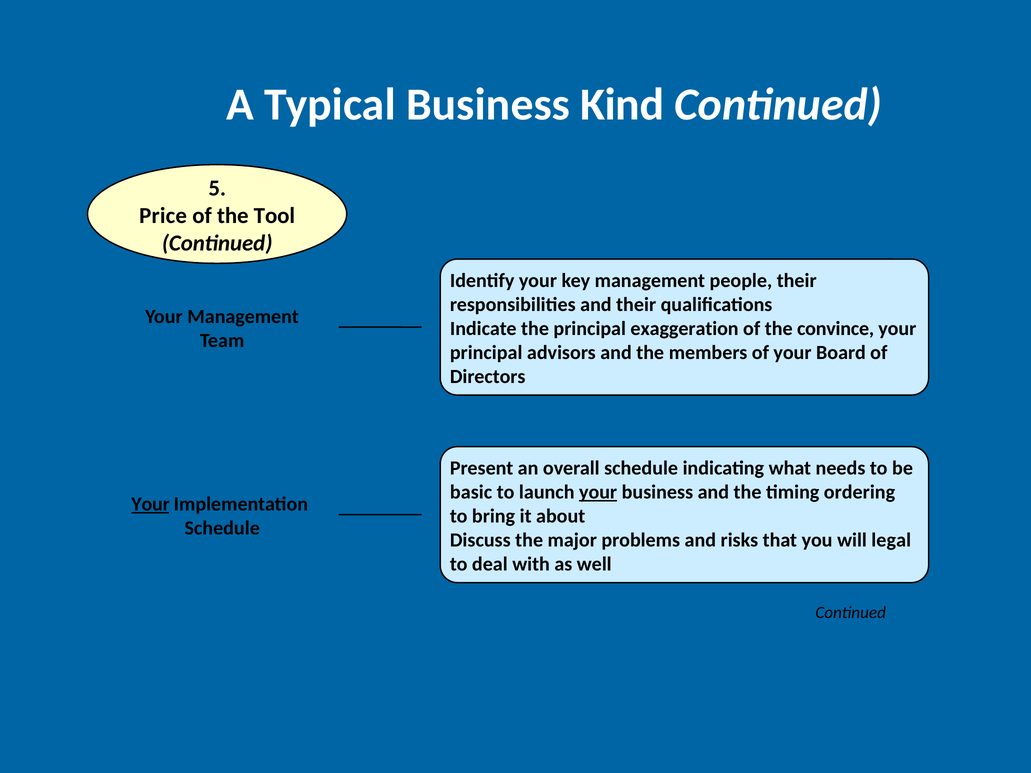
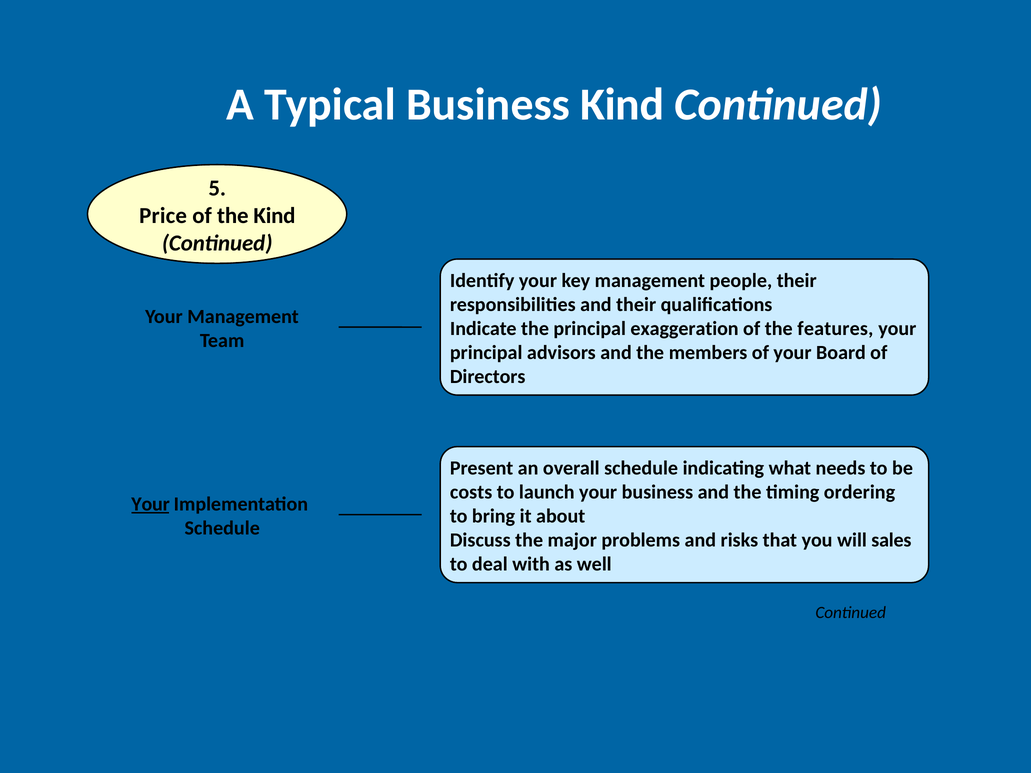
the Tool: Tool -> Kind
convince: convince -> features
basic: basic -> costs
your at (598, 492) underline: present -> none
legal: legal -> sales
